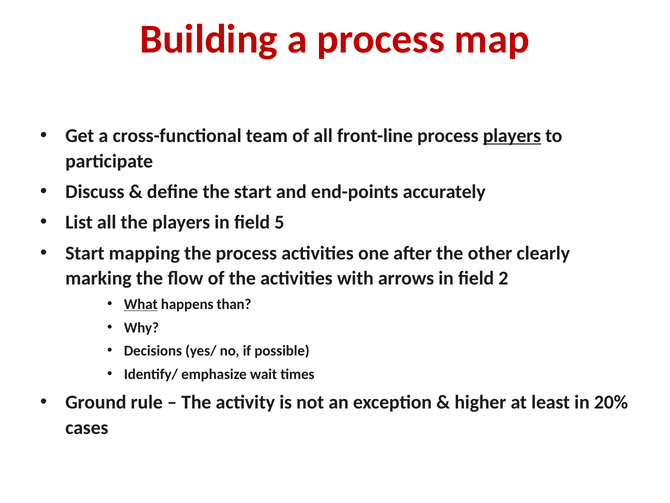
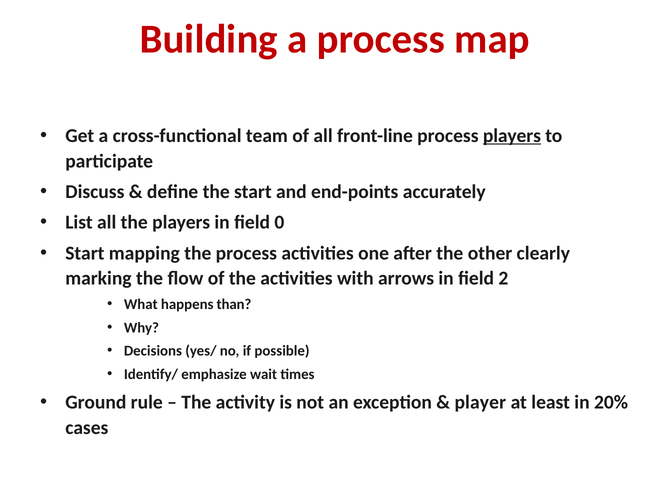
5: 5 -> 0
What underline: present -> none
higher: higher -> player
